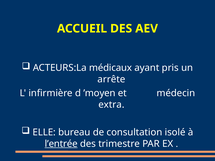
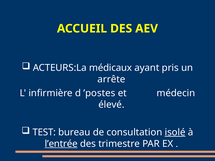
’moyen: ’moyen -> ’postes
extra: extra -> élevé
ELLE: ELLE -> TEST
isolé underline: none -> present
